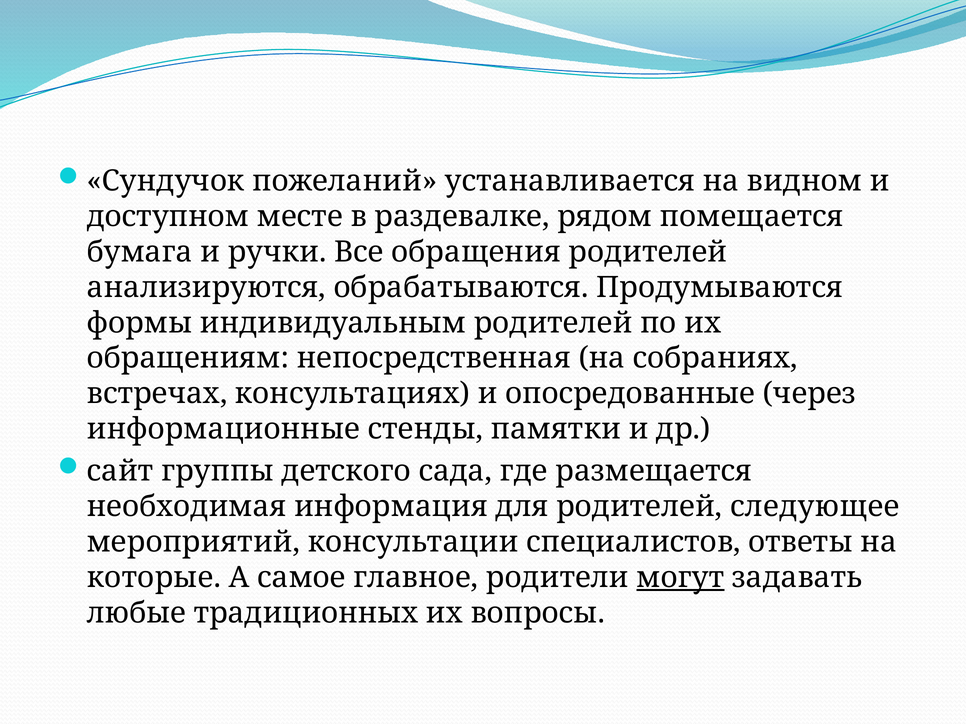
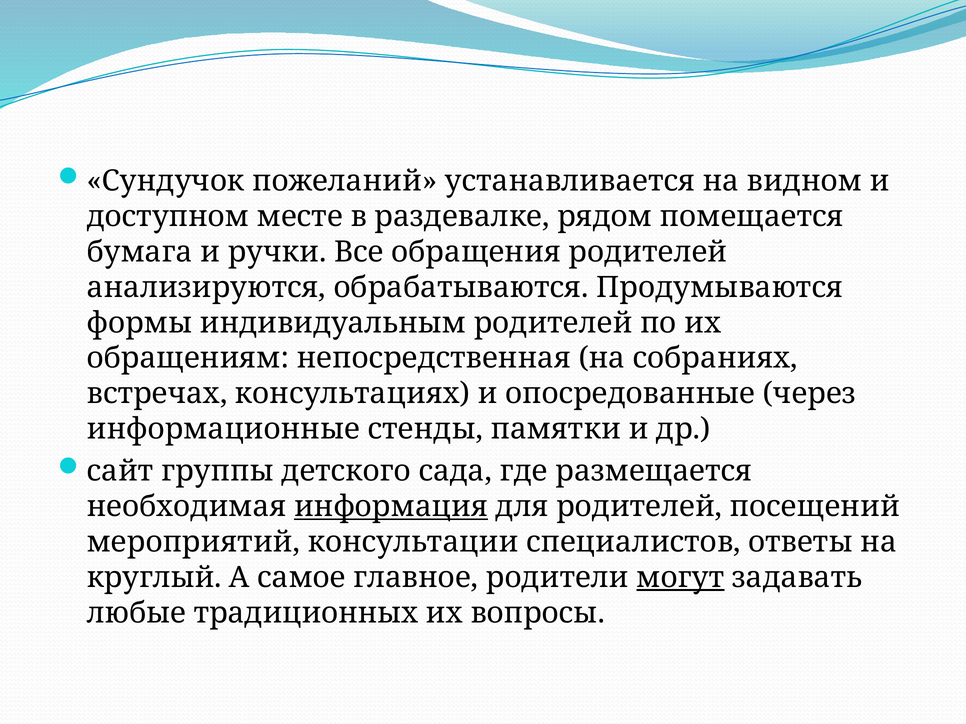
информация underline: none -> present
следующее: следующее -> посещений
которые: которые -> круглый
